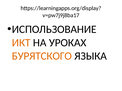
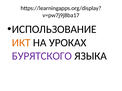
БУРЯТСКОГО colour: orange -> purple
